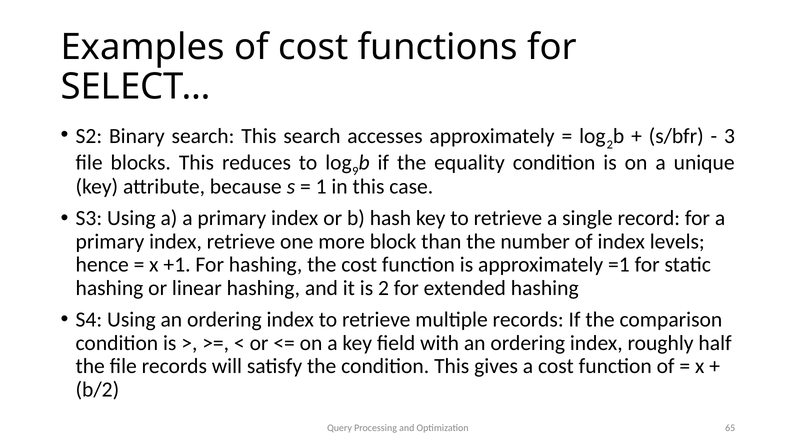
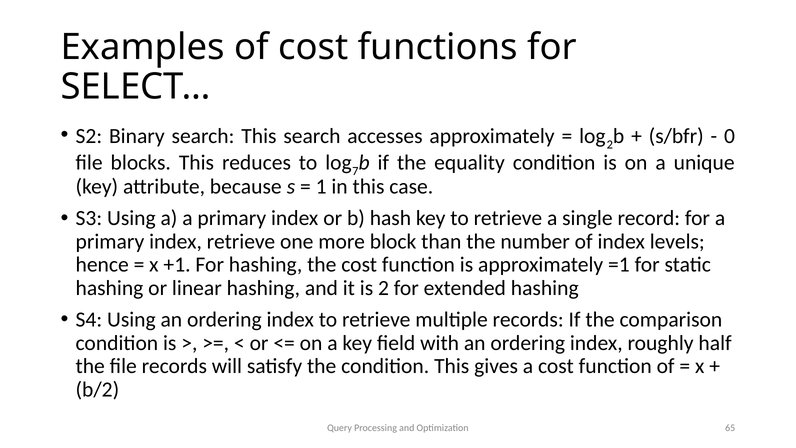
3: 3 -> 0
9: 9 -> 7
